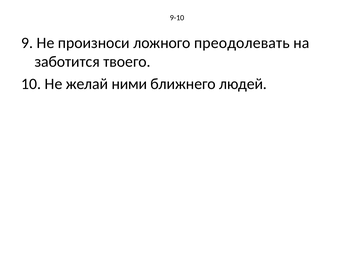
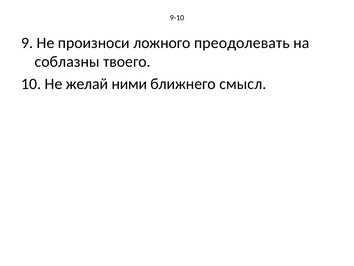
заботится: заботится -> соблазны
людей: людей -> смысл
